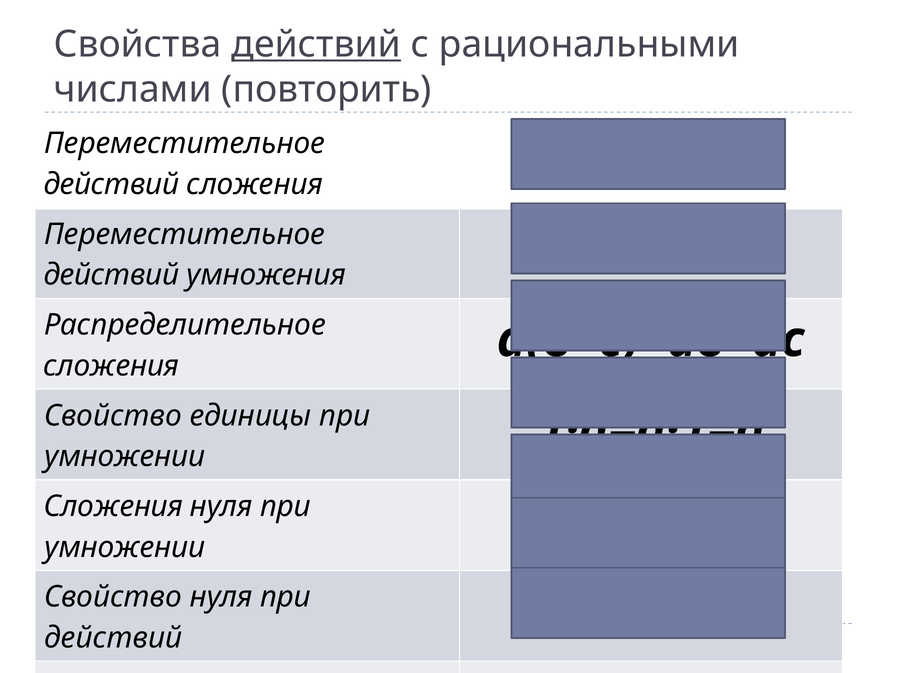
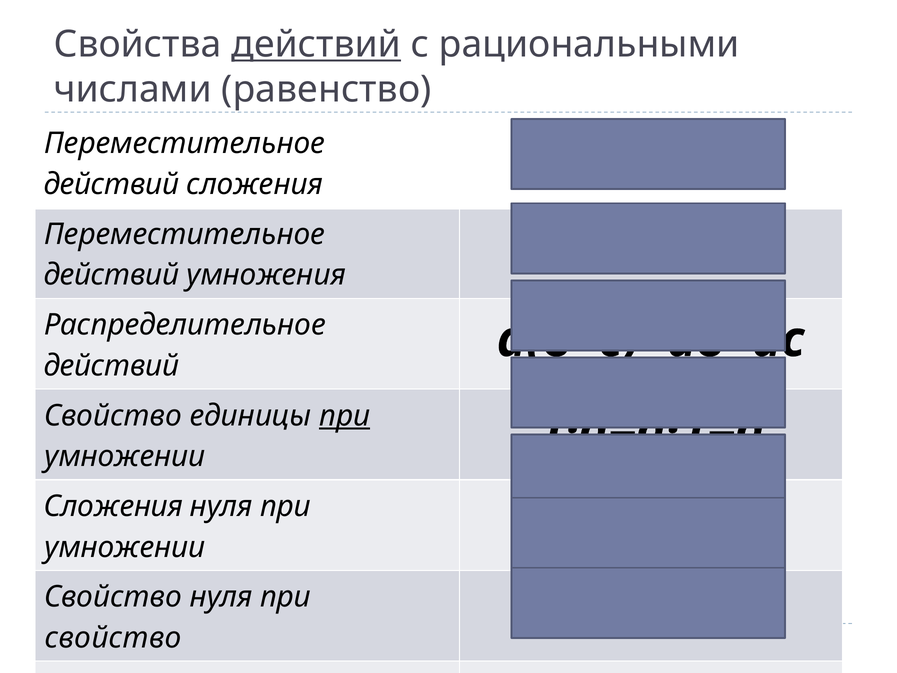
повторить: повторить -> равенство
сложения at (111, 366): сложения -> действий
при at (345, 415) underline: none -> present
действий at (113, 638): действий -> свойство
